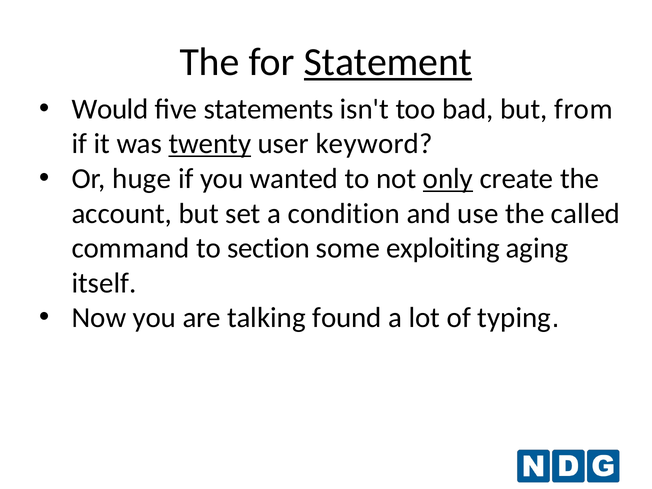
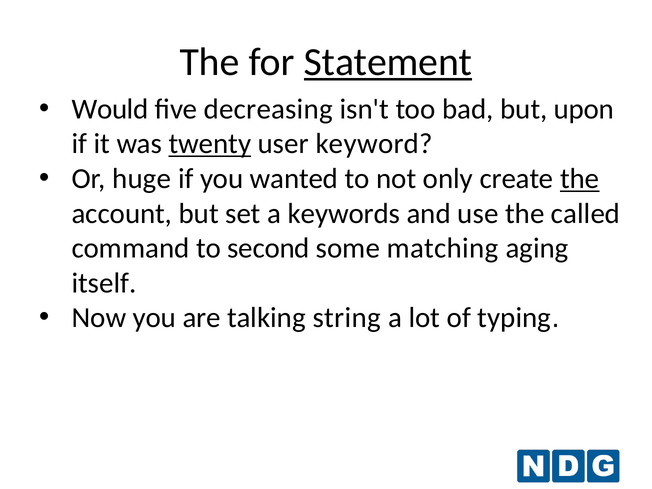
statements: statements -> decreasing
from: from -> upon
only underline: present -> none
the at (580, 179) underline: none -> present
condition: condition -> keywords
section: section -> second
exploiting: exploiting -> matching
found: found -> string
